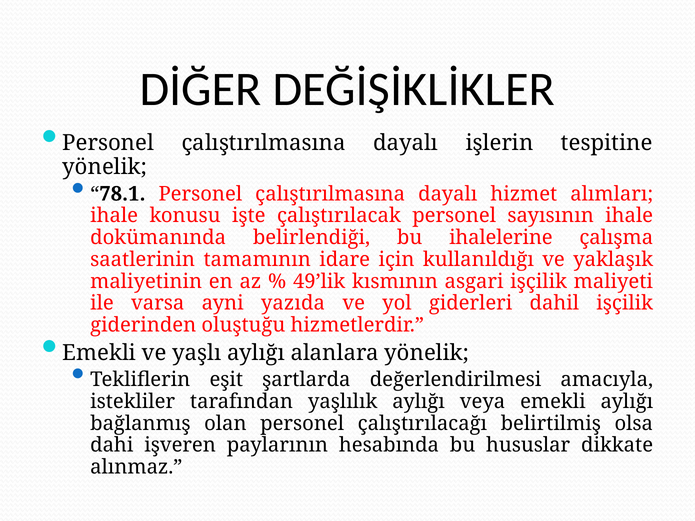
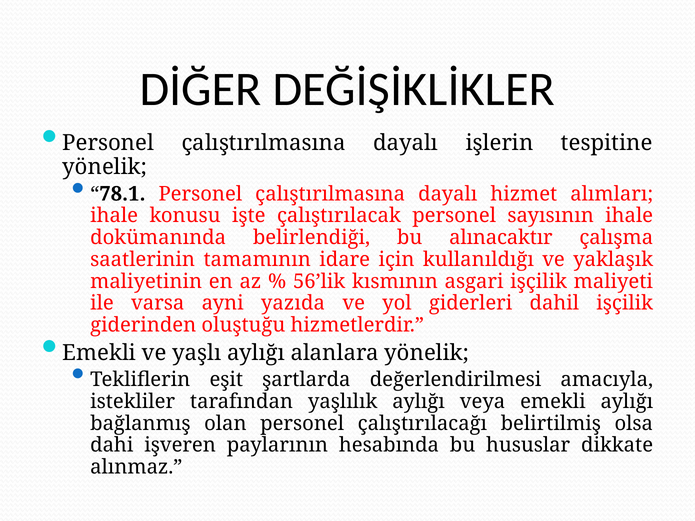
ihalelerine: ihalelerine -> alınacaktır
49’lik: 49’lik -> 56’lik
